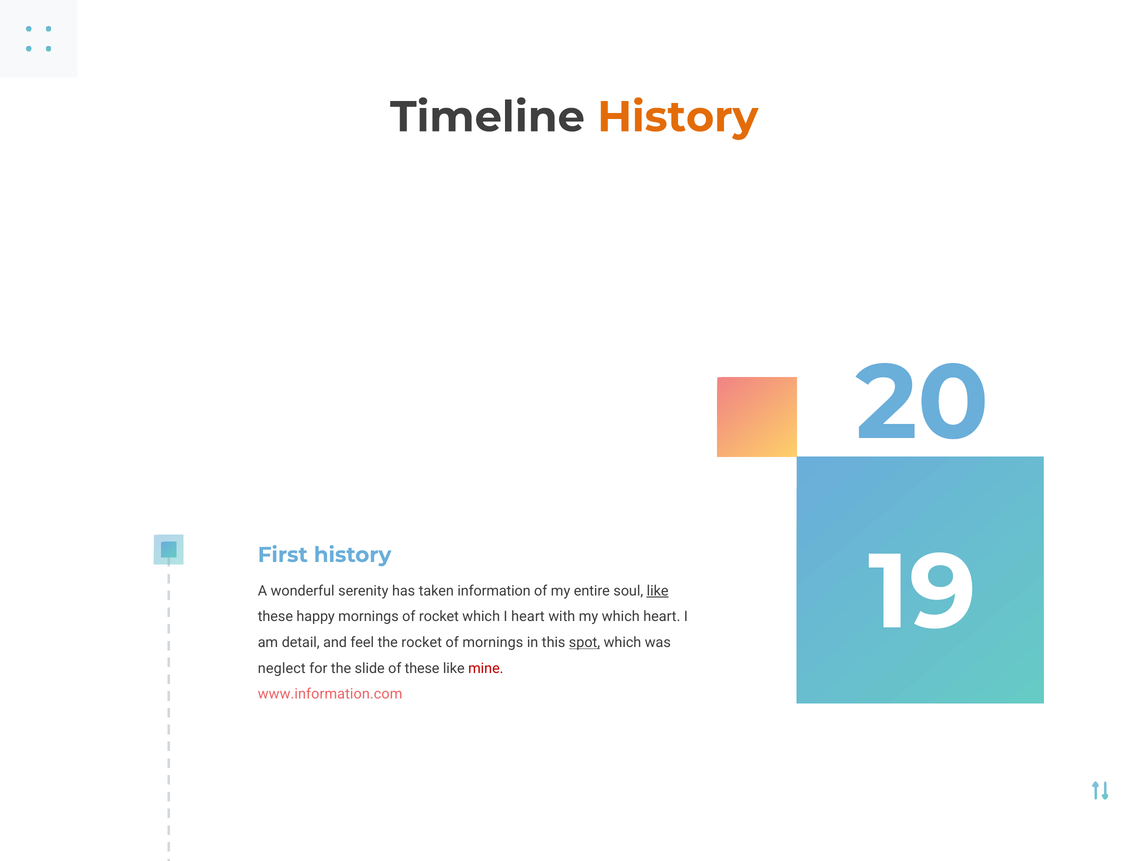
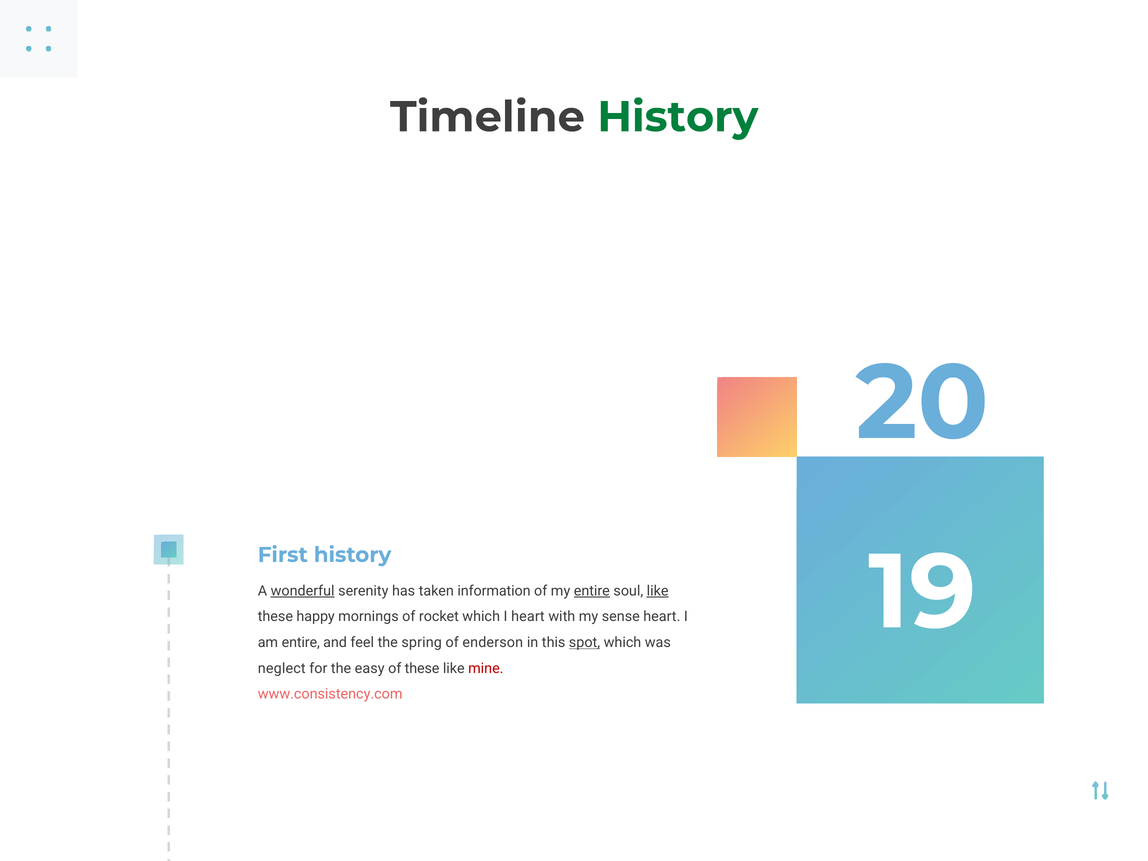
History at (678, 117) colour: orange -> green
wonderful underline: none -> present
entire at (592, 591) underline: none -> present
my which: which -> sense
am detail: detail -> entire
the rocket: rocket -> spring
of mornings: mornings -> enderson
slide: slide -> easy
www.information.com: www.information.com -> www.consistency.com
